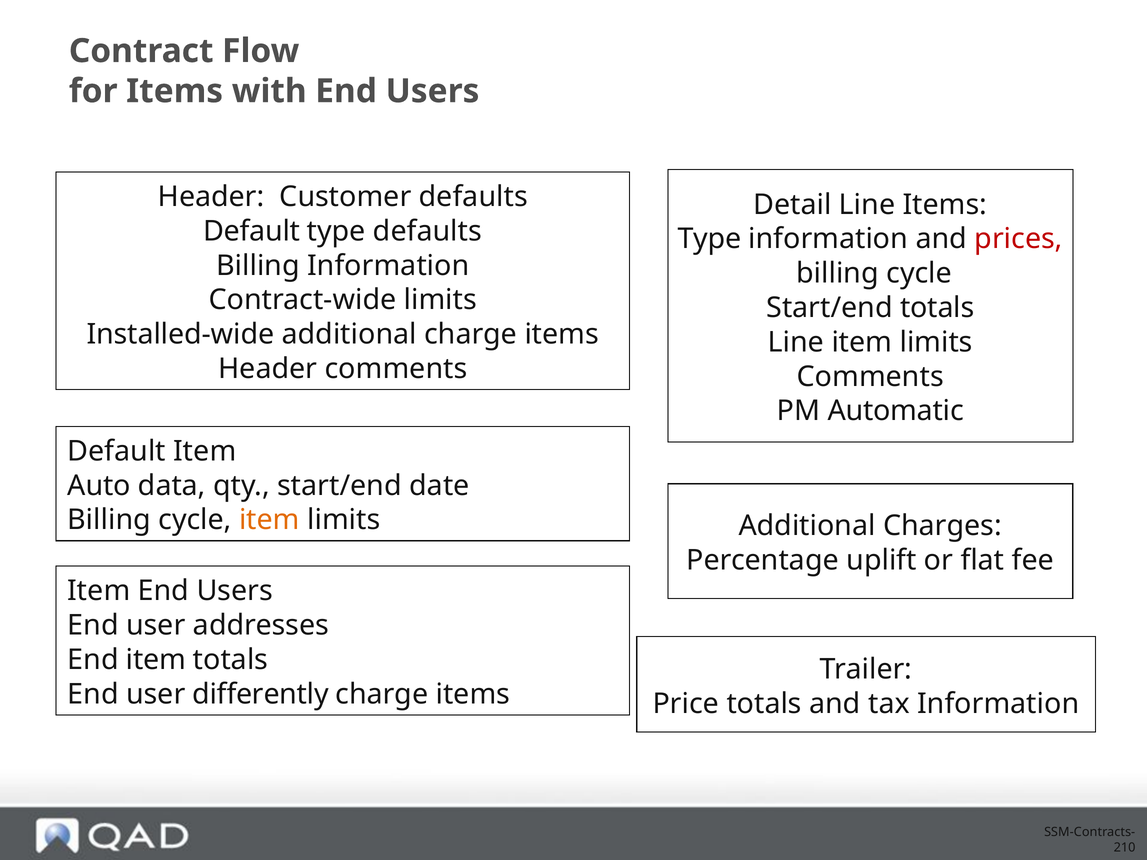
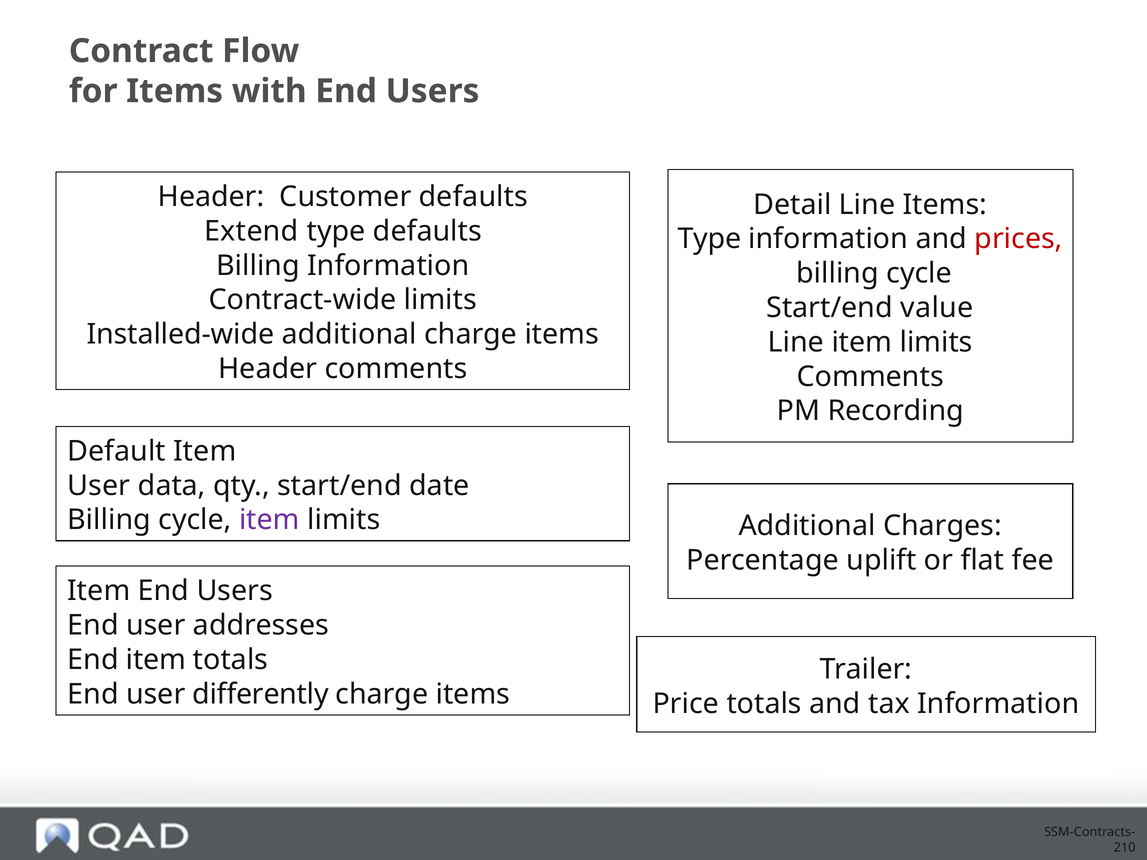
Default at (252, 231): Default -> Extend
Start/end totals: totals -> value
Automatic: Automatic -> Recording
Auto at (99, 486): Auto -> User
item at (269, 520) colour: orange -> purple
